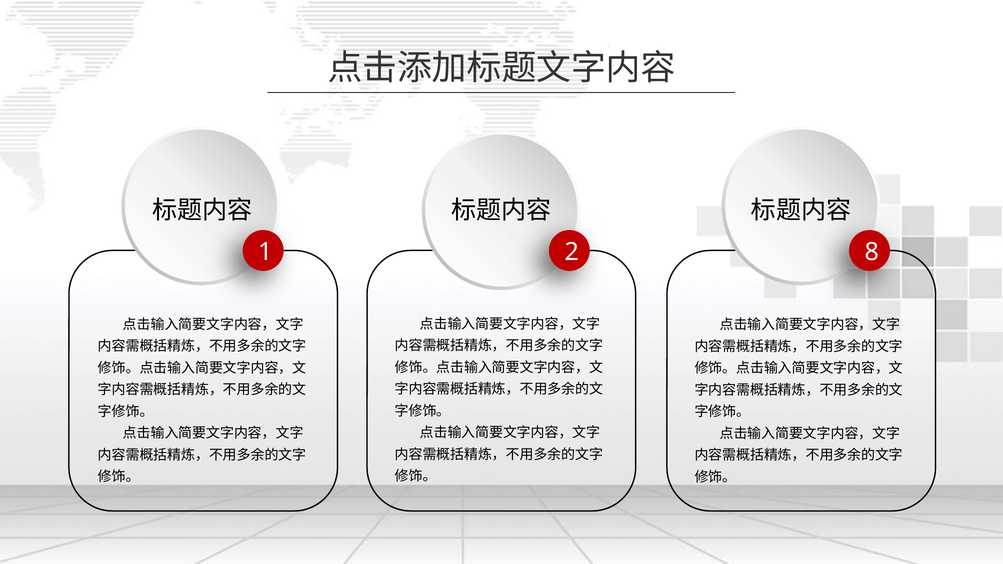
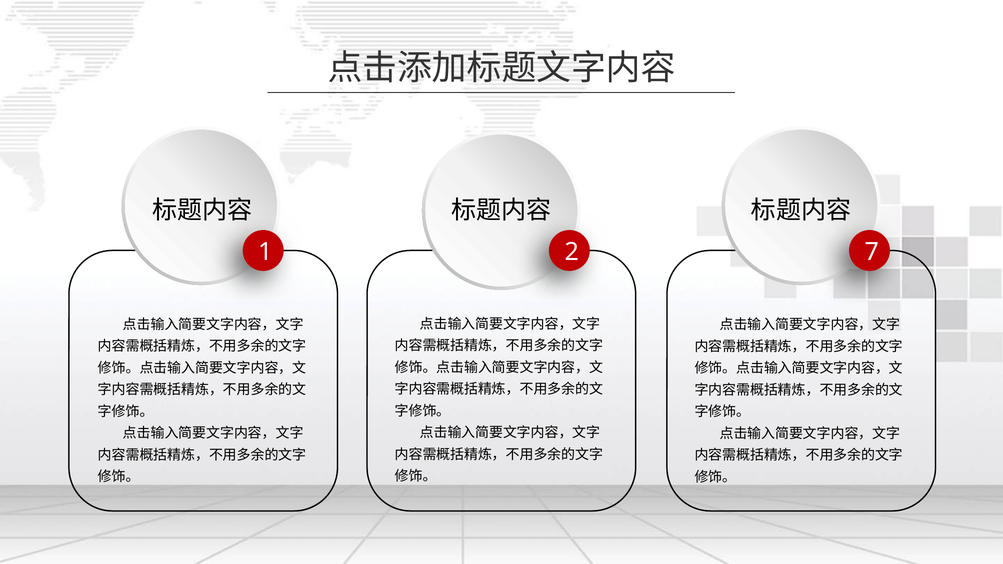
8: 8 -> 7
